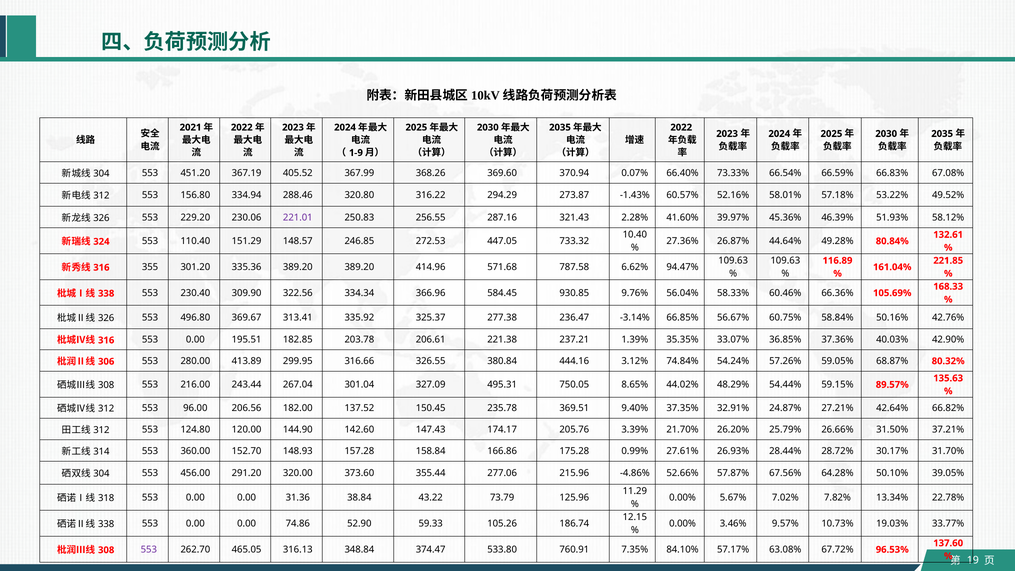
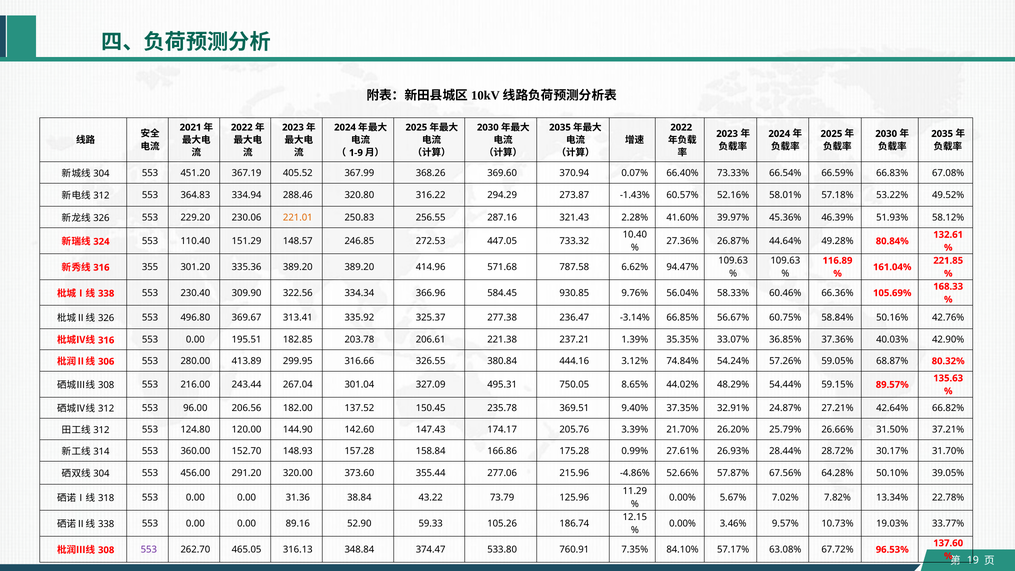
156.80: 156.80 -> 364.83
221.01 colour: purple -> orange
74.86: 74.86 -> 89.16
